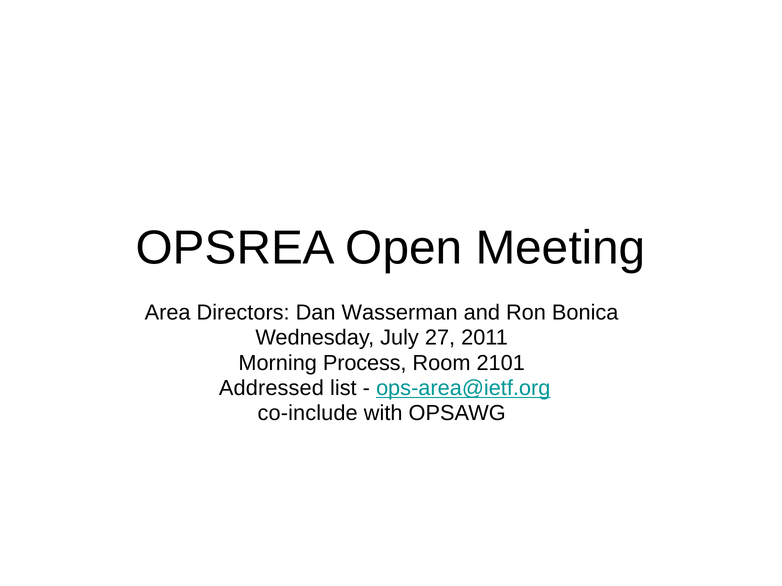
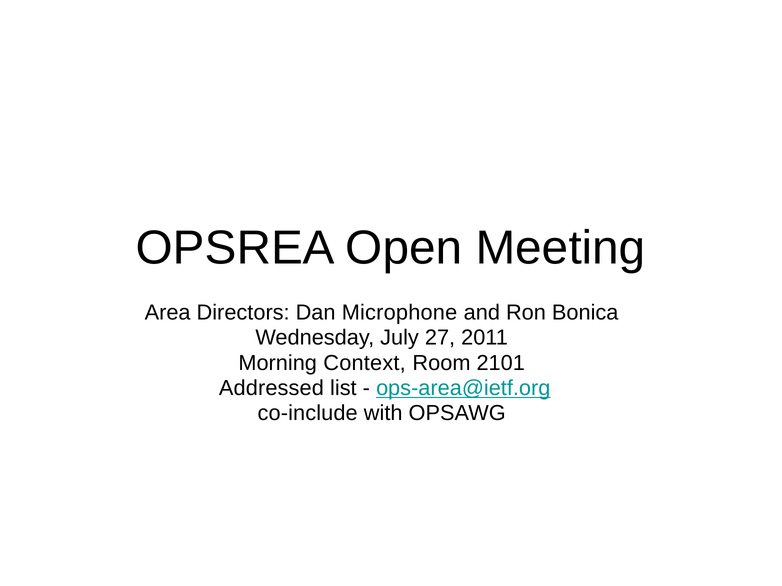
Wasserman: Wasserman -> Microphone
Process: Process -> Context
